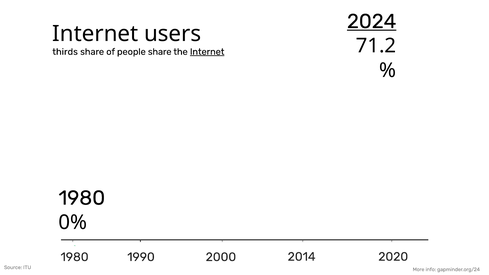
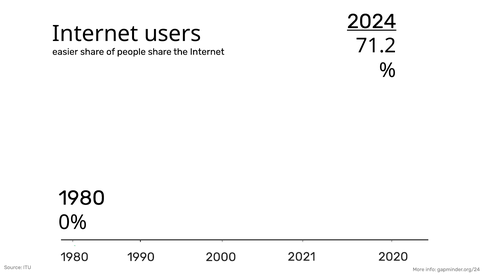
thirds: thirds -> easier
Internet at (207, 52) underline: present -> none
2014: 2014 -> 2021
